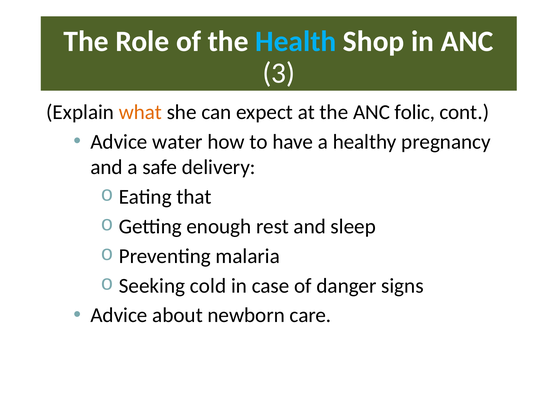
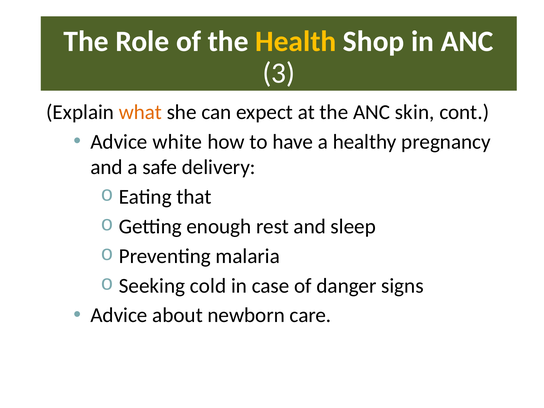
Health colour: light blue -> yellow
folic: folic -> skin
water: water -> white
